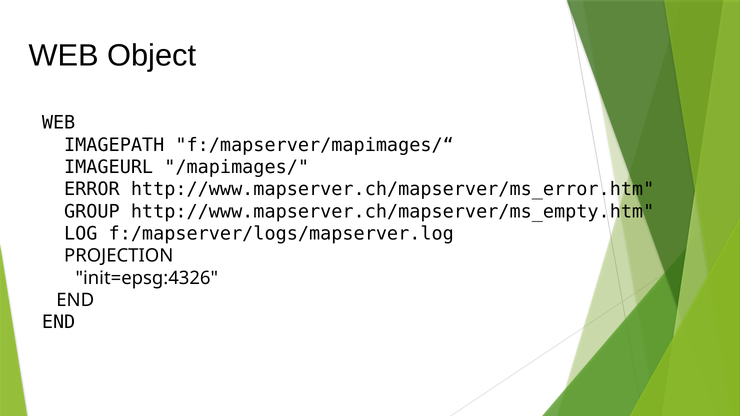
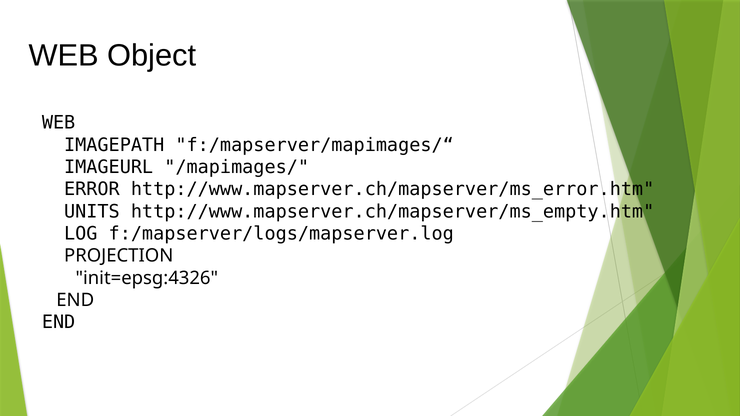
GROUP: GROUP -> UNITS
